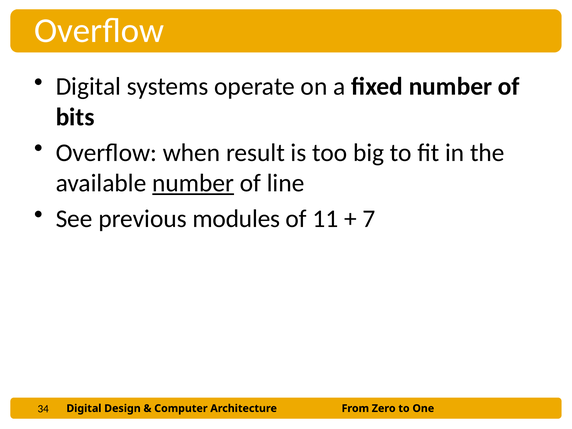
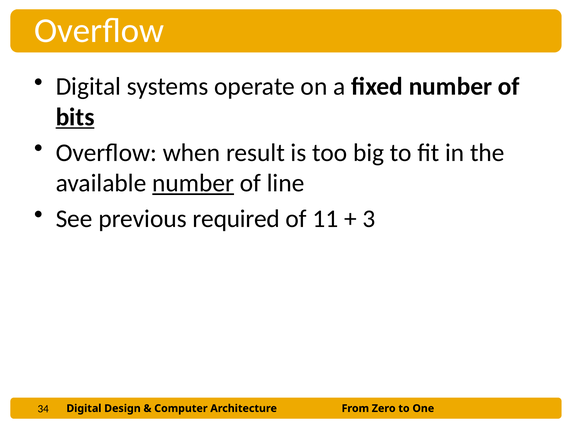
bits underline: none -> present
modules: modules -> required
7: 7 -> 3
